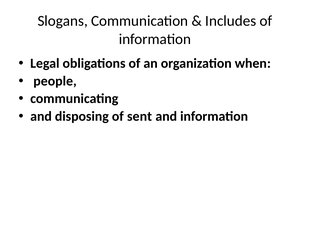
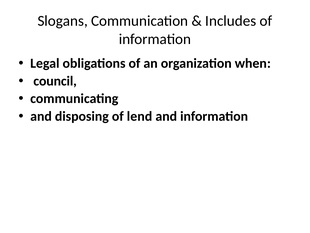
people: people -> council
sent: sent -> lend
